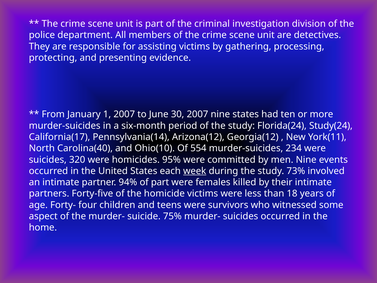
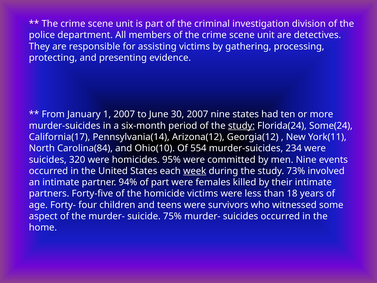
study at (241, 126) underline: none -> present
Study(24: Study(24 -> Some(24
Carolina(40: Carolina(40 -> Carolina(84
